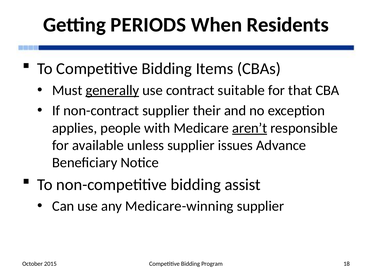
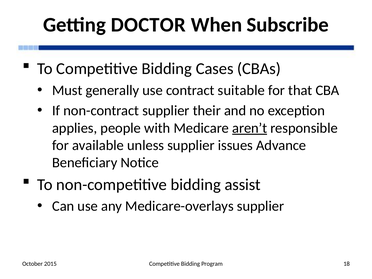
PERIODS: PERIODS -> DOCTOR
Residents: Residents -> Subscribe
Items: Items -> Cases
generally underline: present -> none
Medicare-winning: Medicare-winning -> Medicare-overlays
